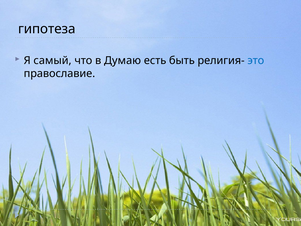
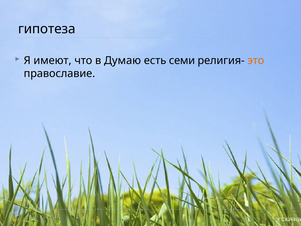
самый: самый -> имеют
быть: быть -> семи
это colour: blue -> orange
